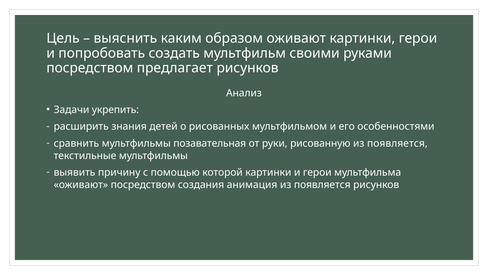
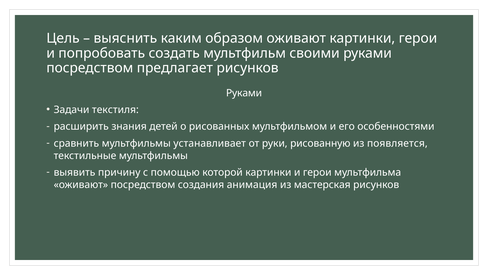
Анализ at (244, 93): Анализ -> Руками
укрепить: укрепить -> текстиля
позавательная: позавательная -> устанавливает
появляется at (322, 184): появляется -> мастерская
